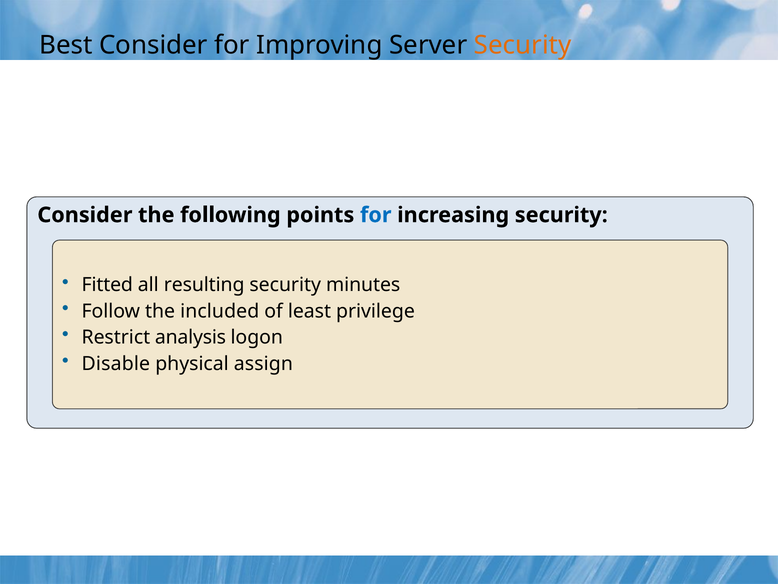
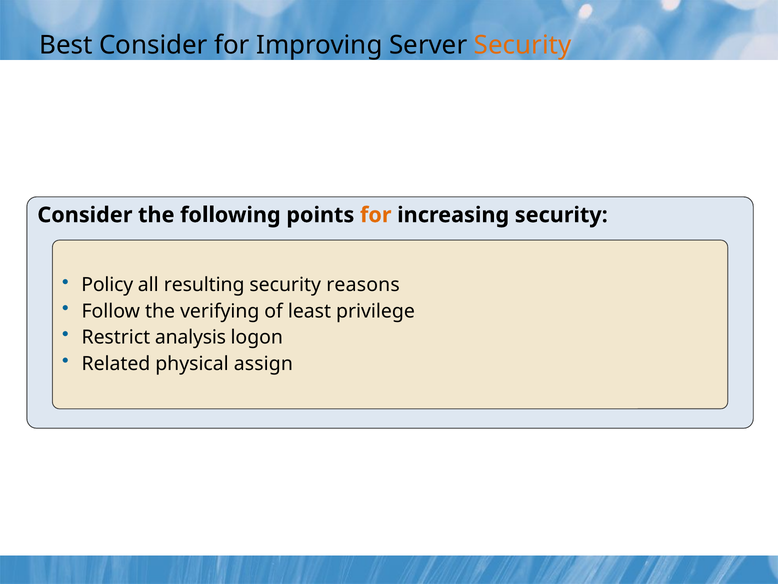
for at (376, 215) colour: blue -> orange
Fitted: Fitted -> Policy
minutes: minutes -> reasons
included: included -> verifying
Disable: Disable -> Related
